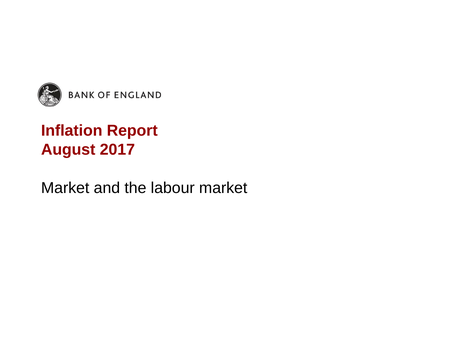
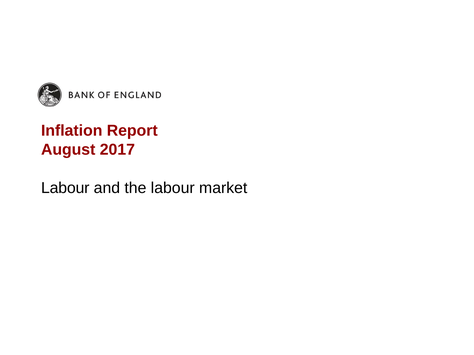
Market at (65, 188): Market -> Labour
